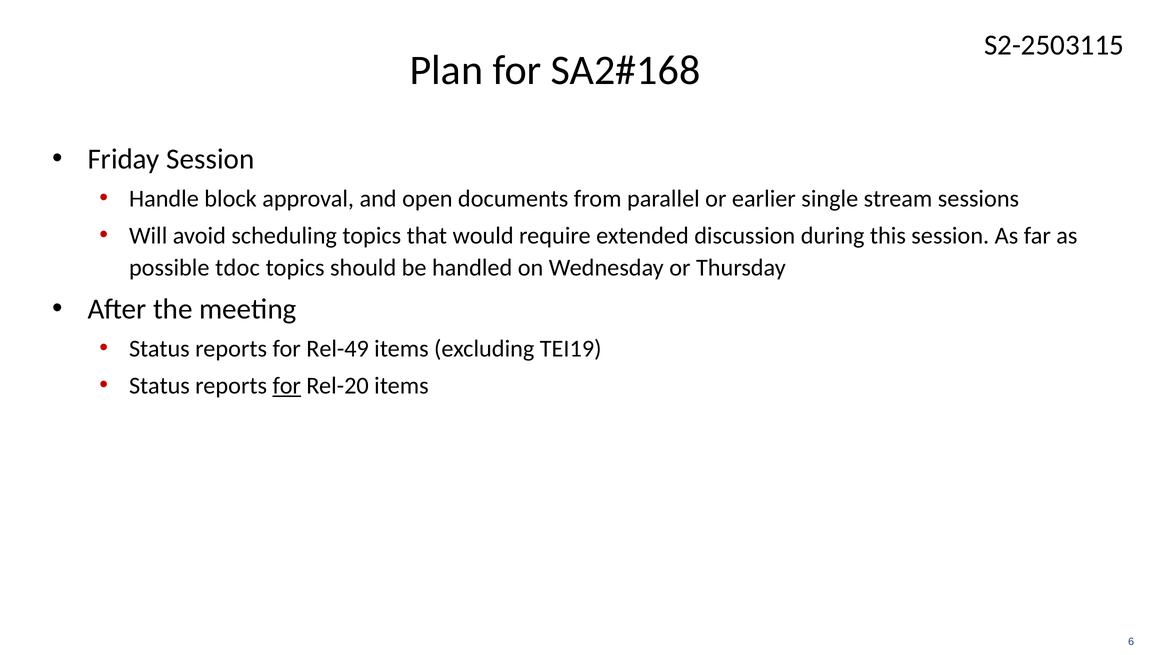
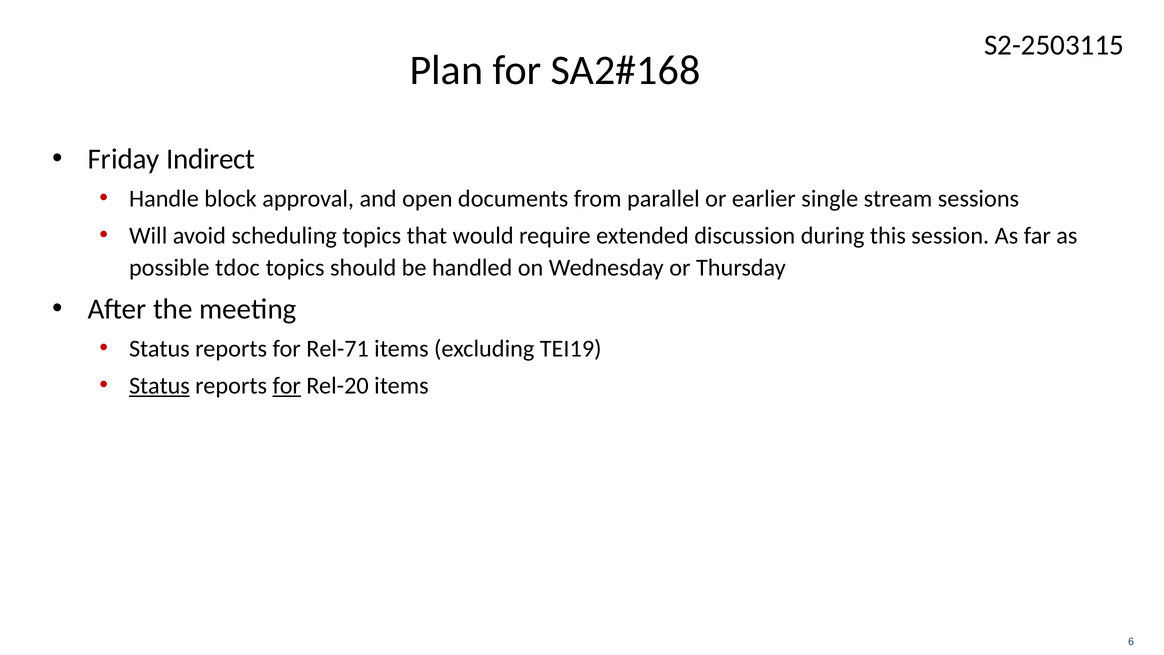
Friday Session: Session -> Indirect
Rel-49: Rel-49 -> Rel-71
Status at (159, 385) underline: none -> present
